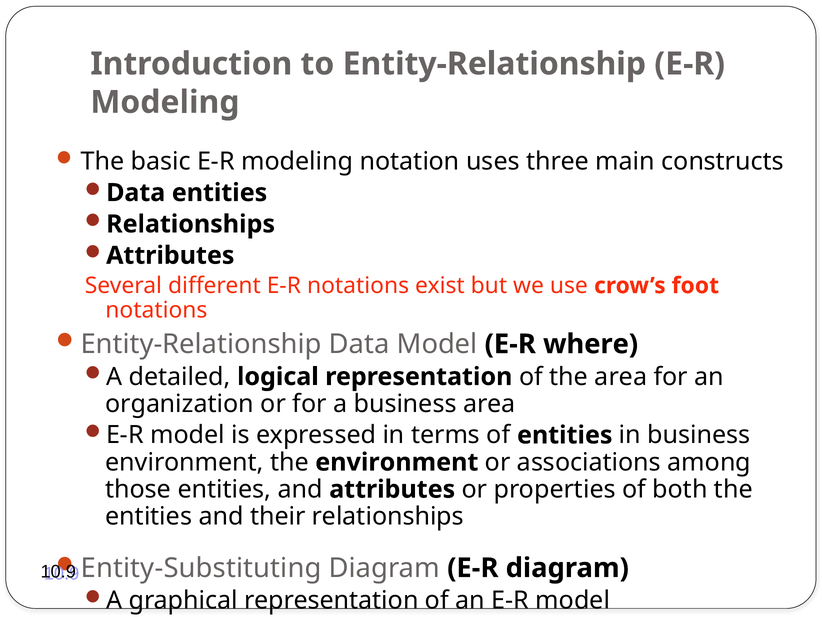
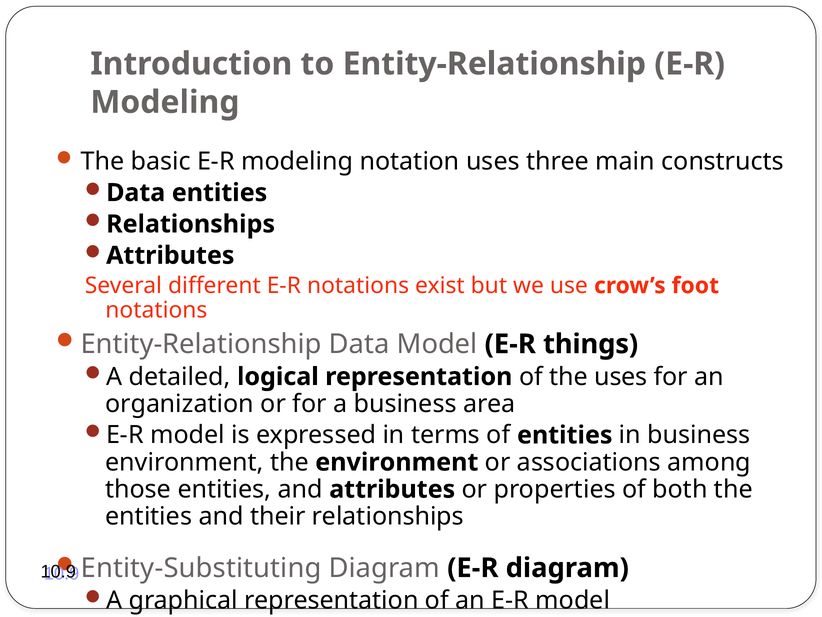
where: where -> things
the area: area -> uses
